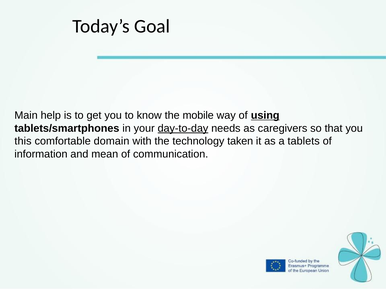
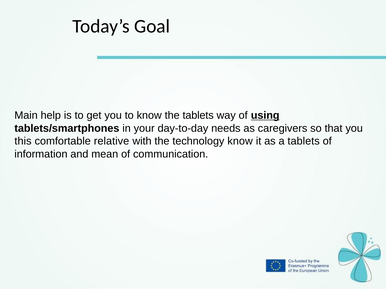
the mobile: mobile -> tablets
day-to-day underline: present -> none
domain: domain -> relative
technology taken: taken -> know
